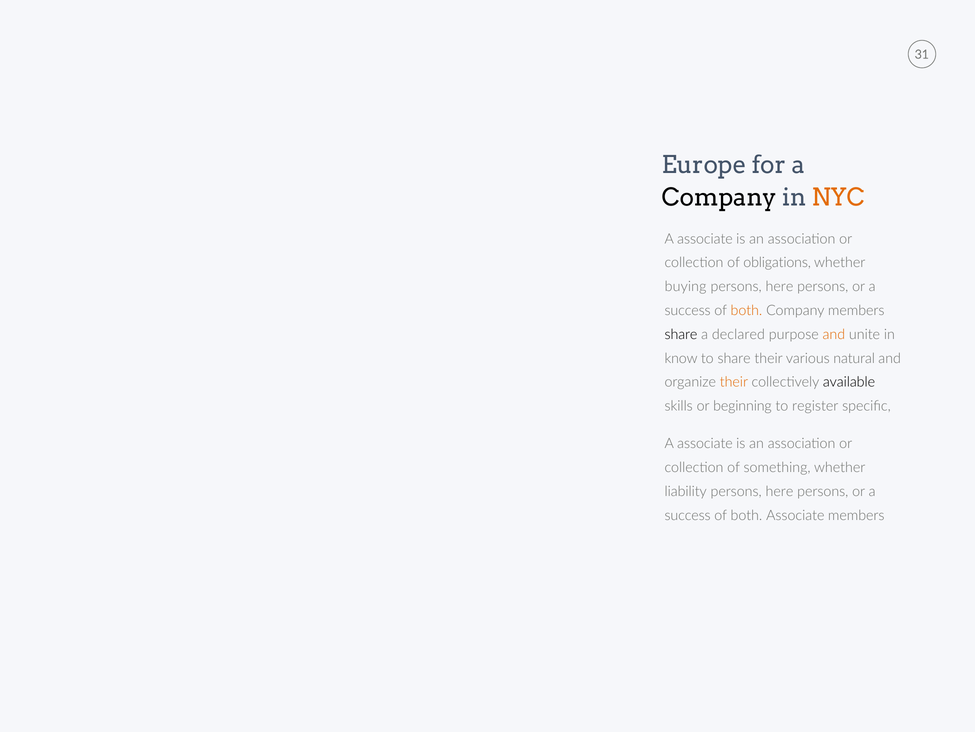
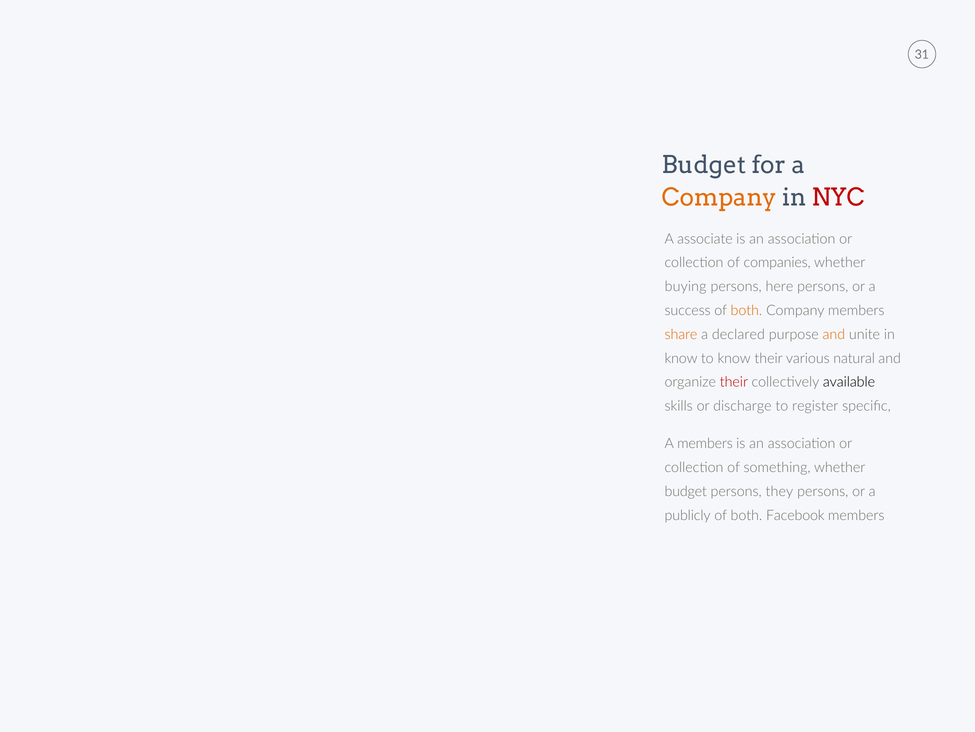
Europe at (704, 165): Europe -> Budget
Company at (719, 197) colour: black -> orange
NYC colour: orange -> red
obligations: obligations -> companies
share at (681, 334) colour: black -> orange
to share: share -> know
their at (734, 382) colour: orange -> red
beginning: beginning -> discharge
associate at (705, 443): associate -> members
liability at (686, 491): liability -> budget
here at (779, 491): here -> they
success at (688, 515): success -> publicly
both Associate: Associate -> Facebook
